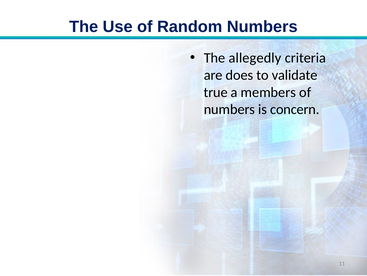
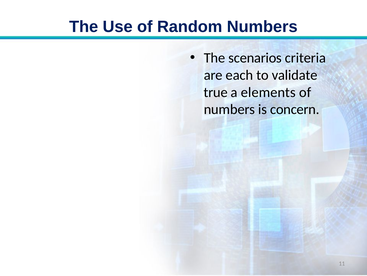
allegedly: allegedly -> scenarios
does: does -> each
members: members -> elements
